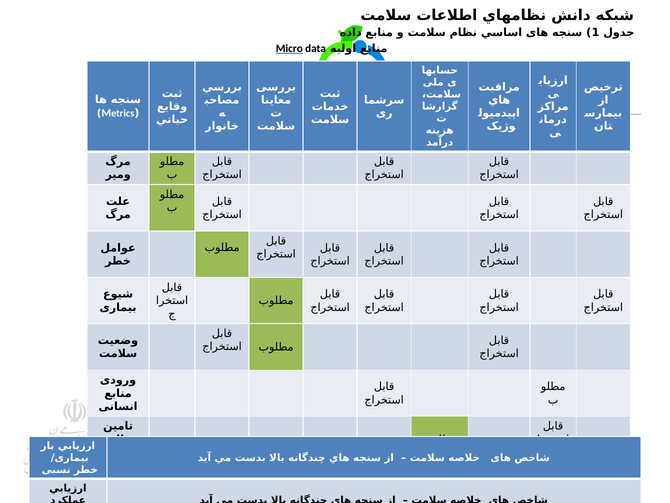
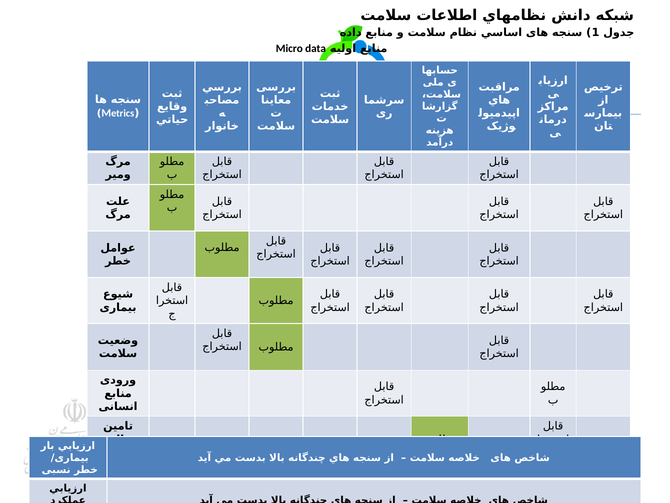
Micro underline: present -> none
